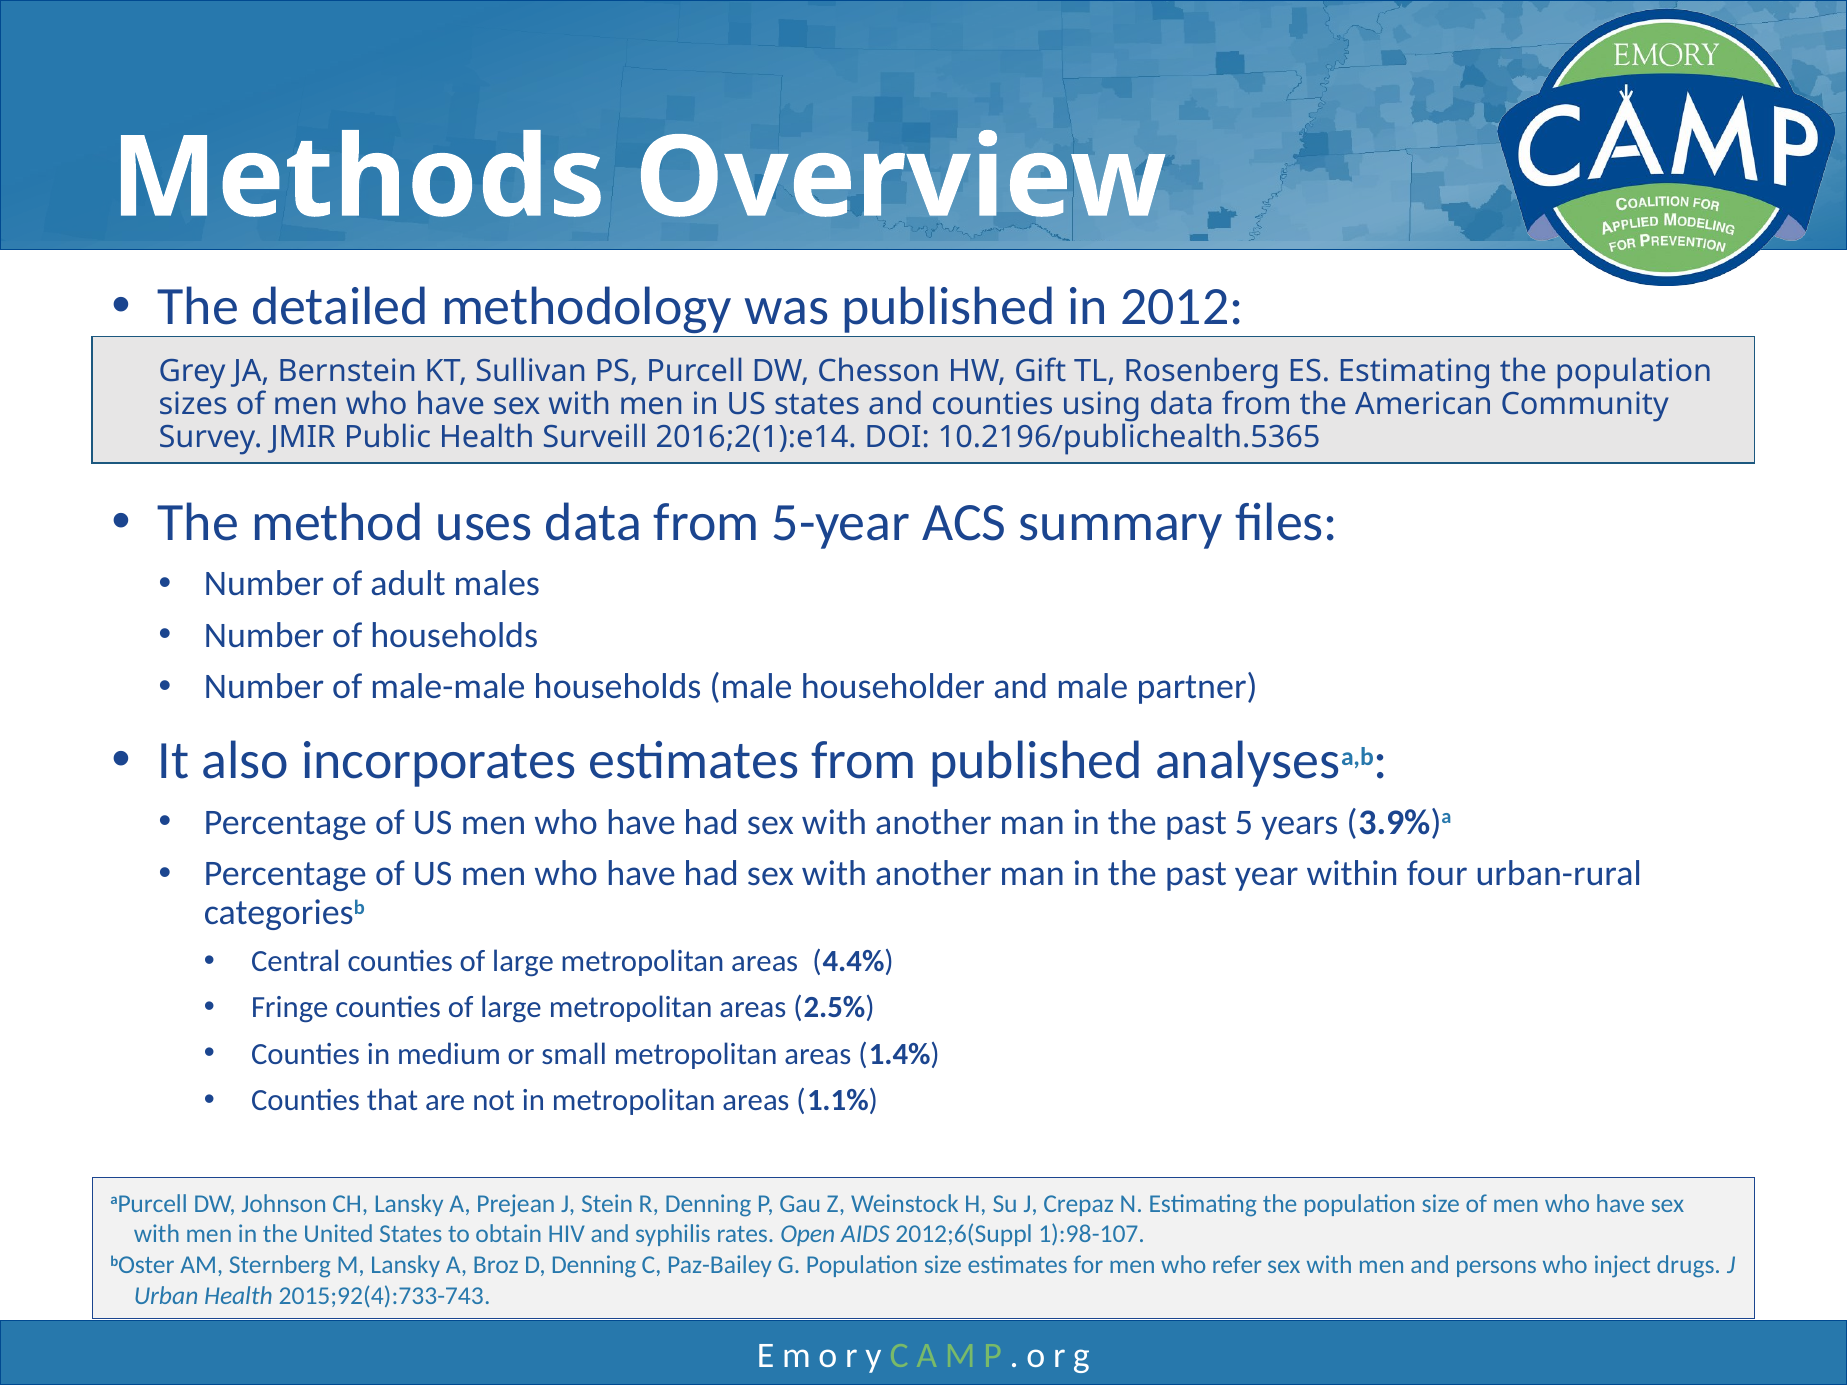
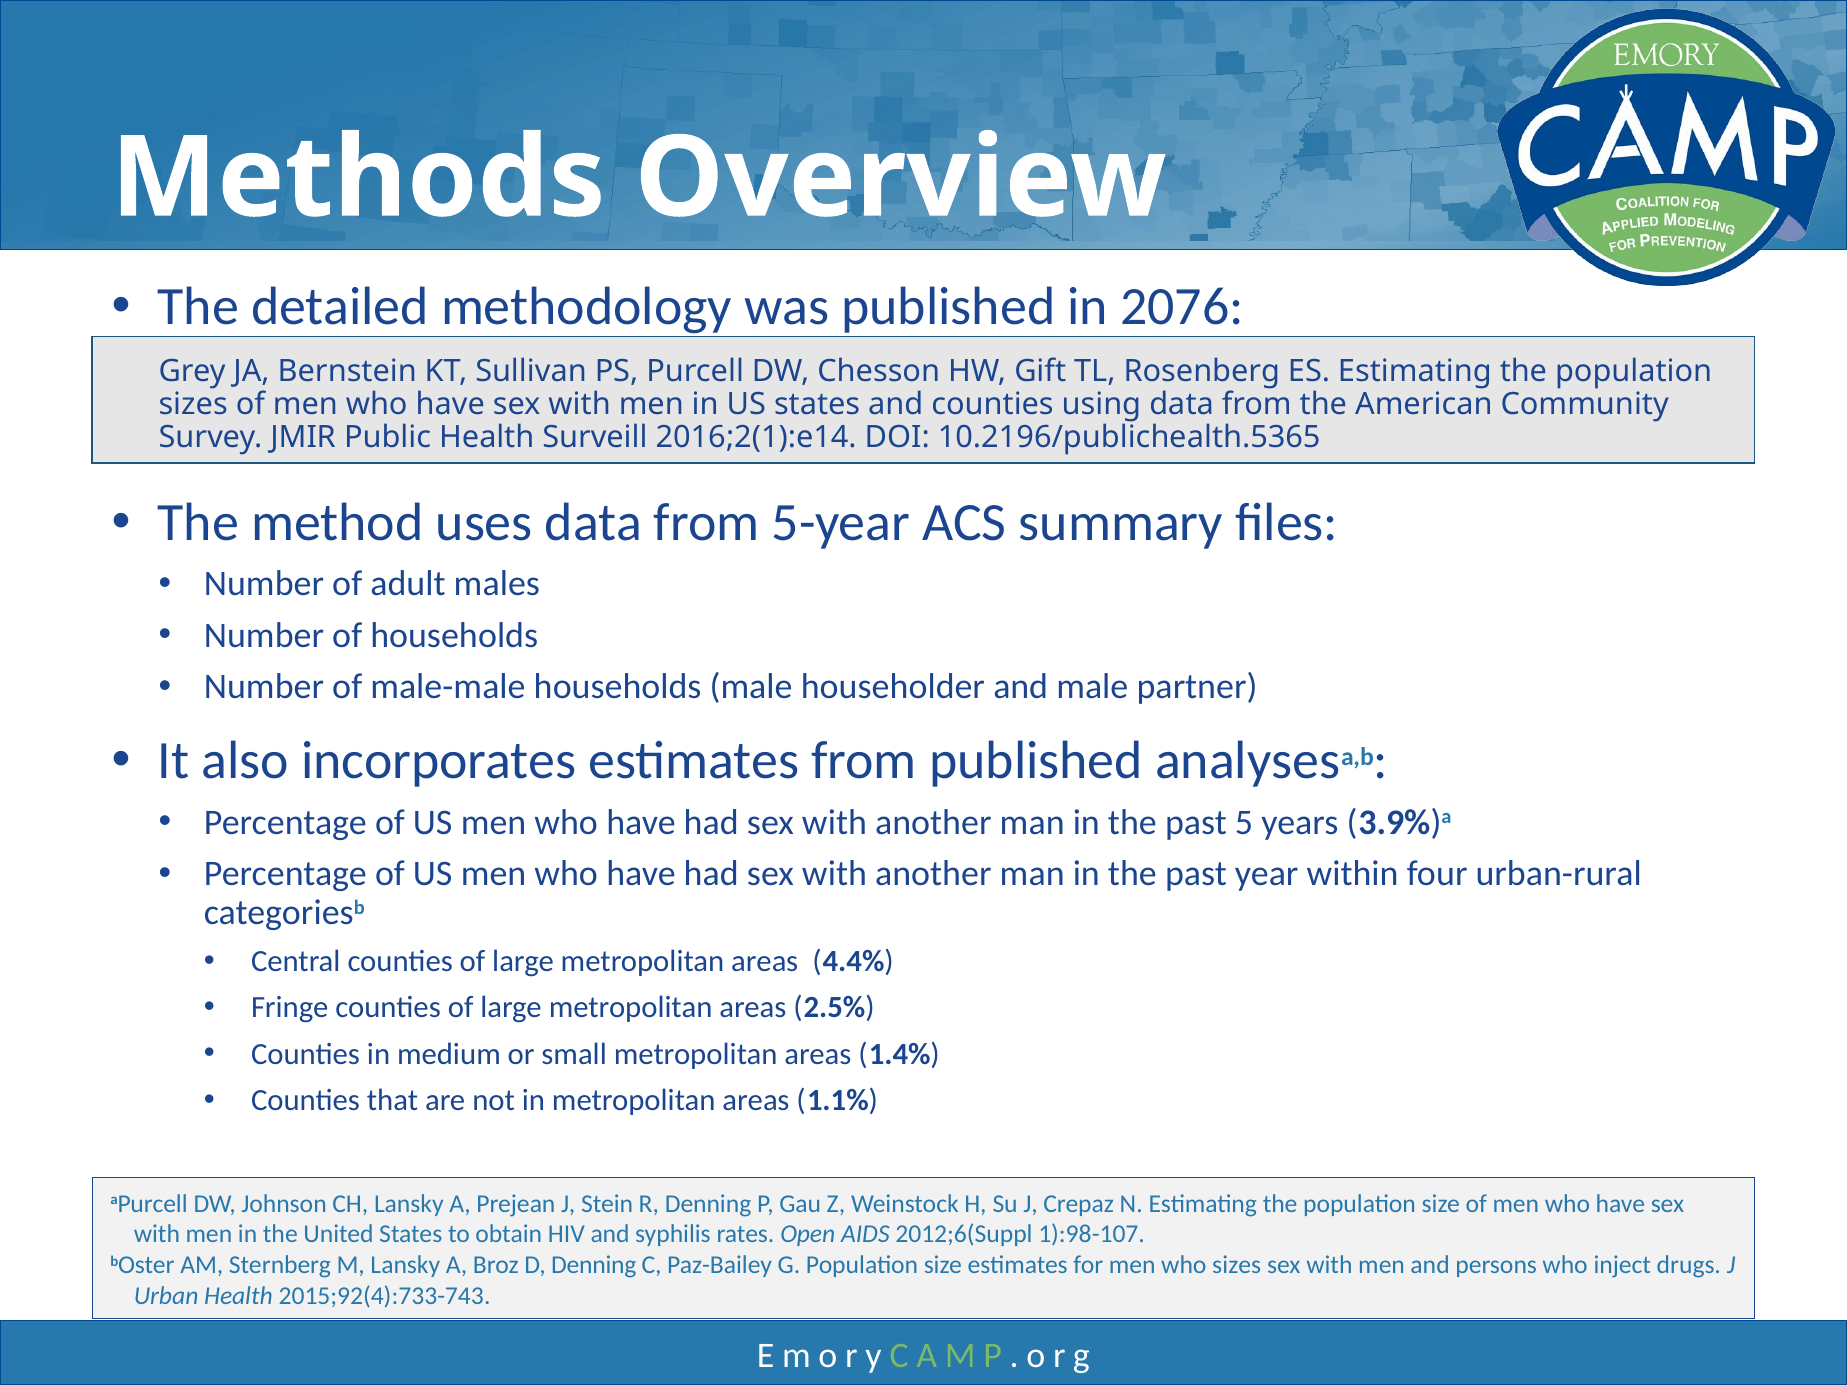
2012: 2012 -> 2076
who refer: refer -> sizes
